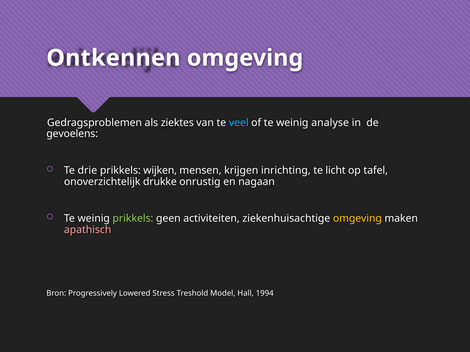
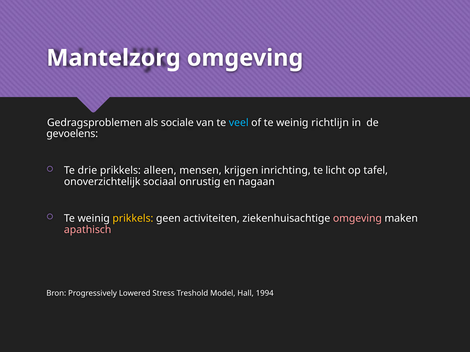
Ontkennen: Ontkennen -> Mantelzorg
ziektes: ziektes -> sociale
analyse: analyse -> richtlijn
wijken: wijken -> alleen
drukke: drukke -> sociaal
prikkels at (133, 219) colour: light green -> yellow
omgeving at (357, 219) colour: yellow -> pink
